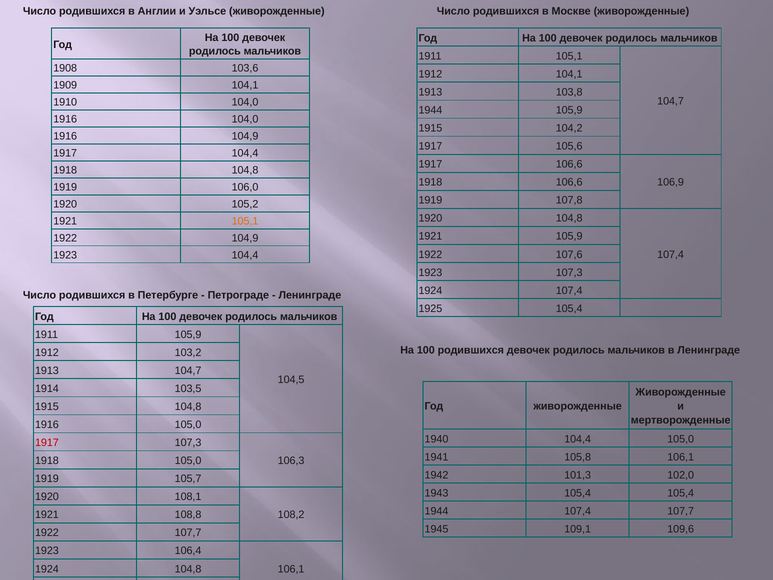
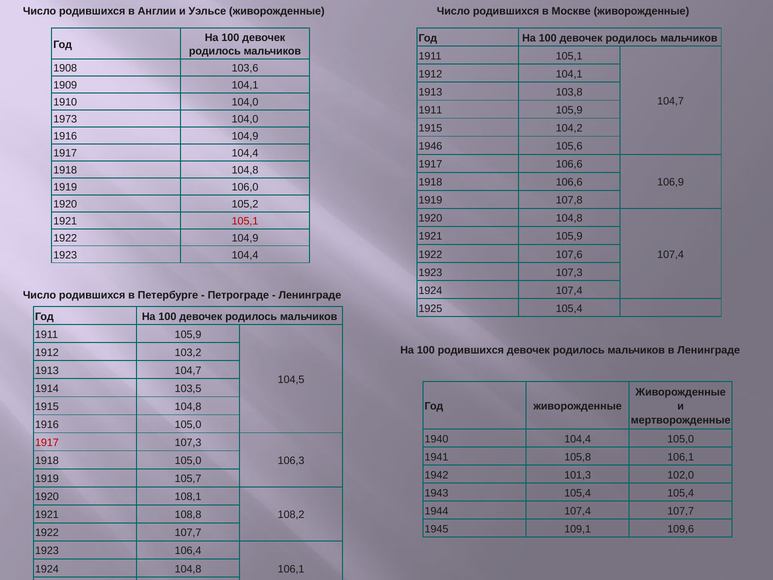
1944 at (430, 110): 1944 -> 1911
1916 at (65, 119): 1916 -> 1973
1917 at (430, 146): 1917 -> 1946
105,1 at (245, 221) colour: orange -> red
